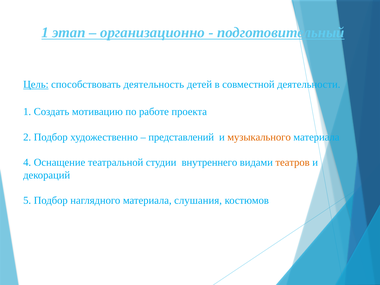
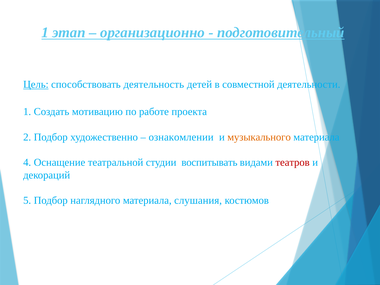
представлений: представлений -> ознакомлении
внутреннего: внутреннего -> воспитывать
театров colour: orange -> red
